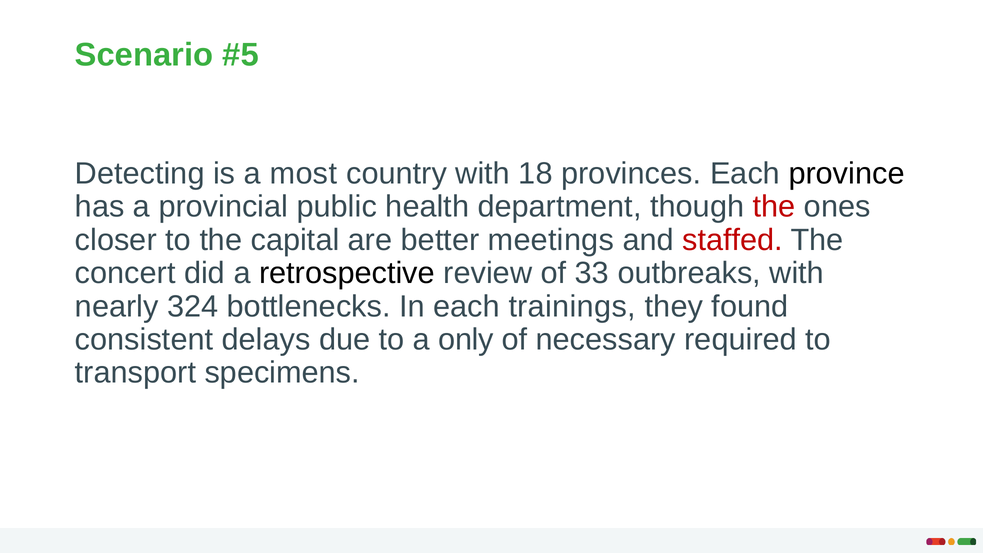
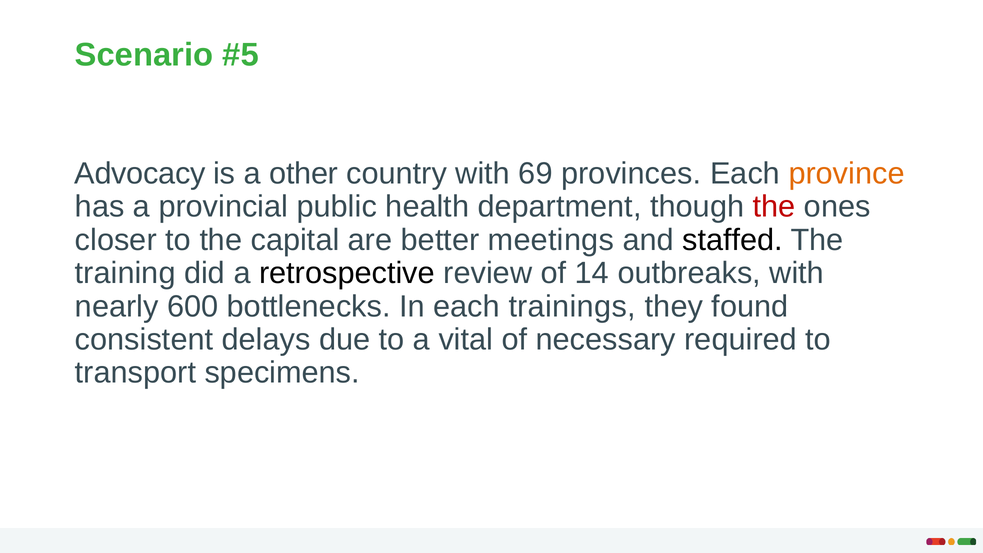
Detecting: Detecting -> Advocacy
most: most -> other
18: 18 -> 69
province colour: black -> orange
staffed colour: red -> black
concert: concert -> training
33: 33 -> 14
324: 324 -> 600
only: only -> vital
